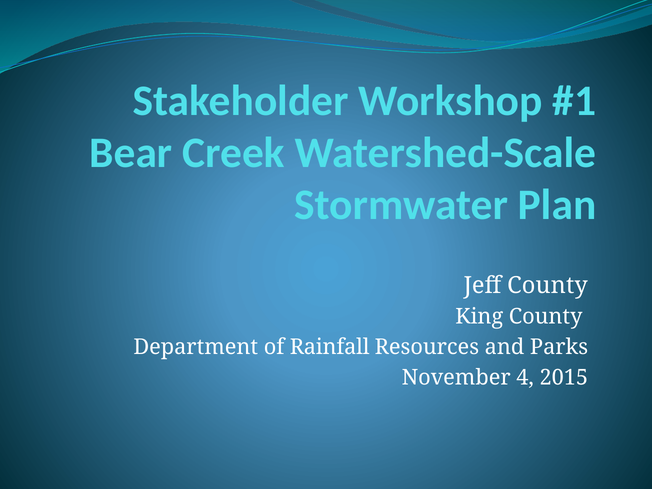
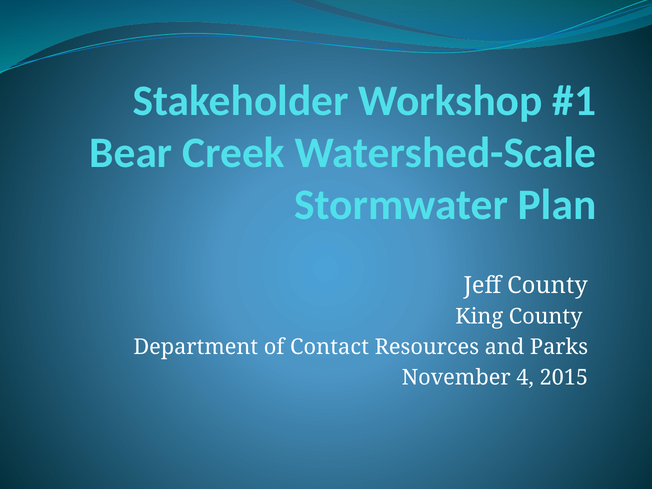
Rainfall: Rainfall -> Contact
